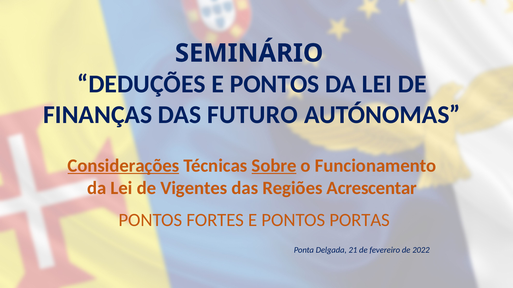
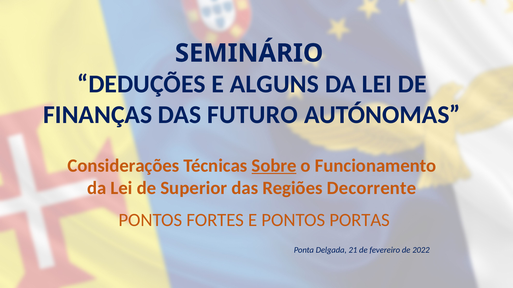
PONTOS at (275, 84): PONTOS -> ALGUNS
Considerações underline: present -> none
Vigentes: Vigentes -> Superior
Acrescentar: Acrescentar -> Decorrente
